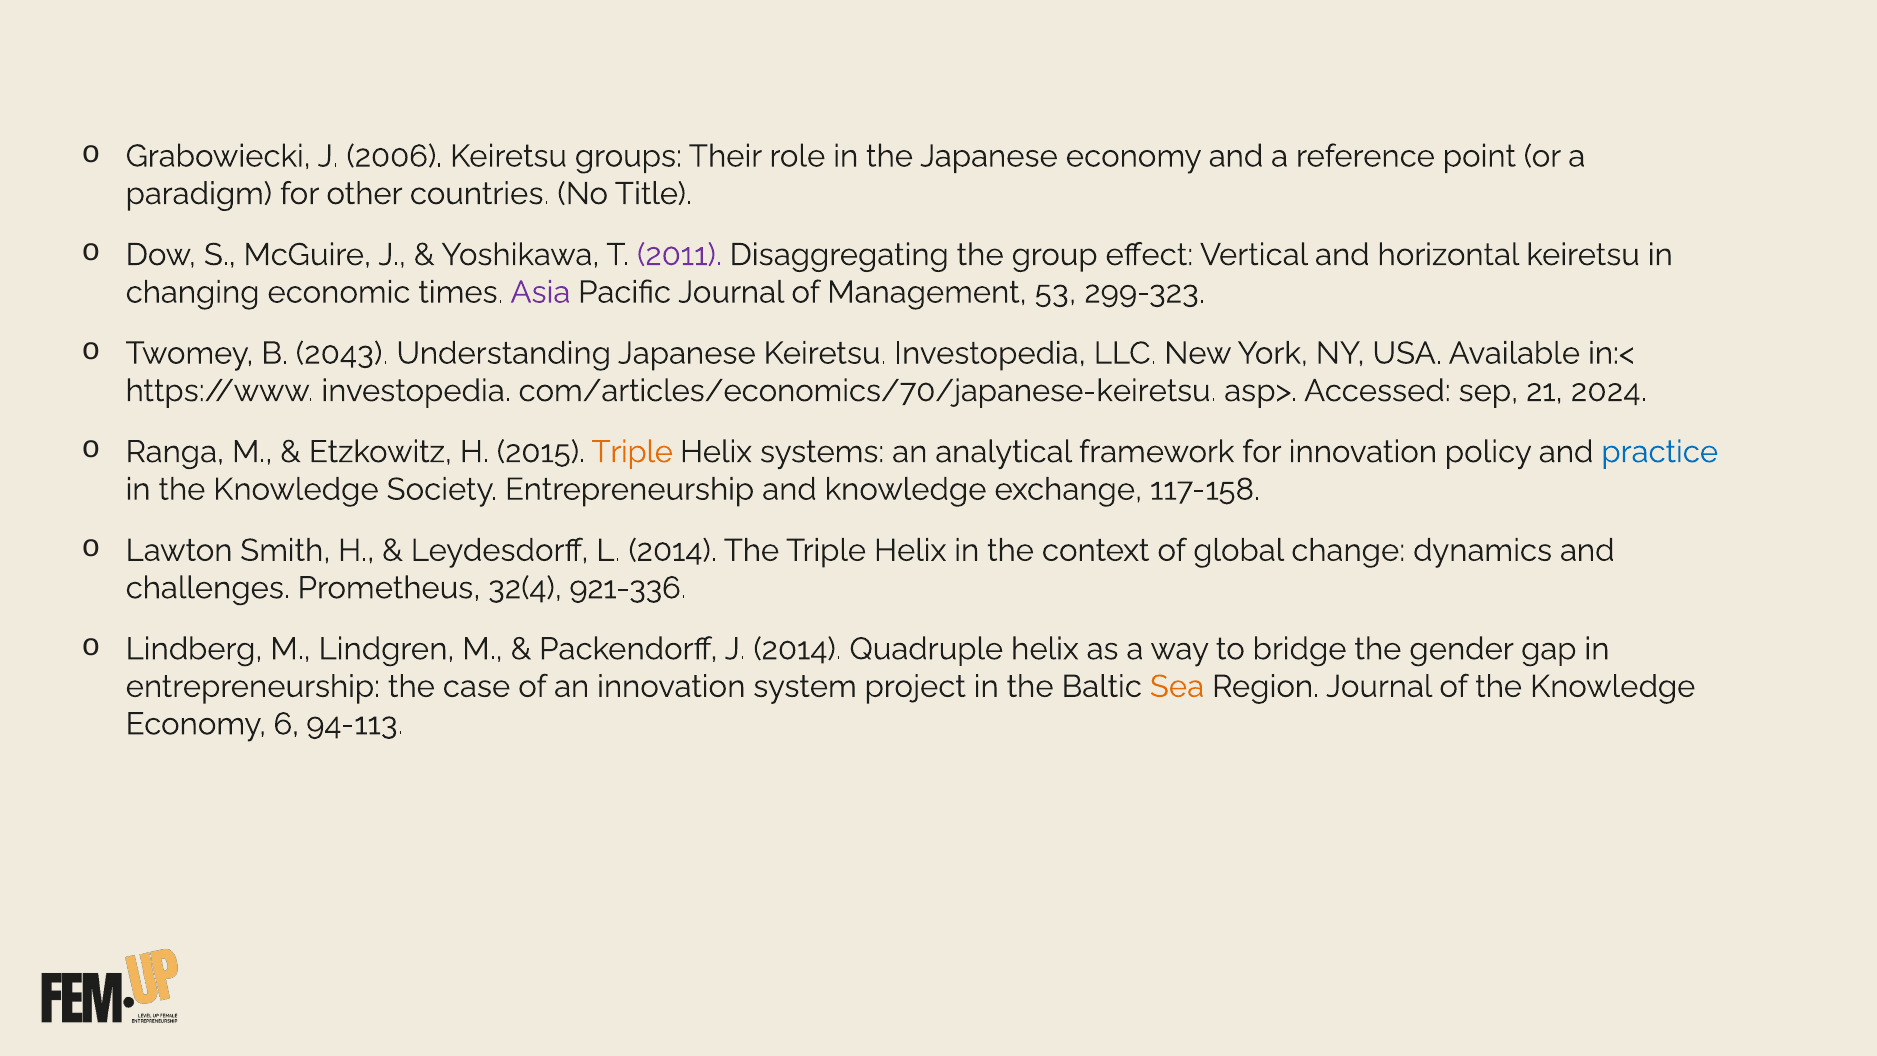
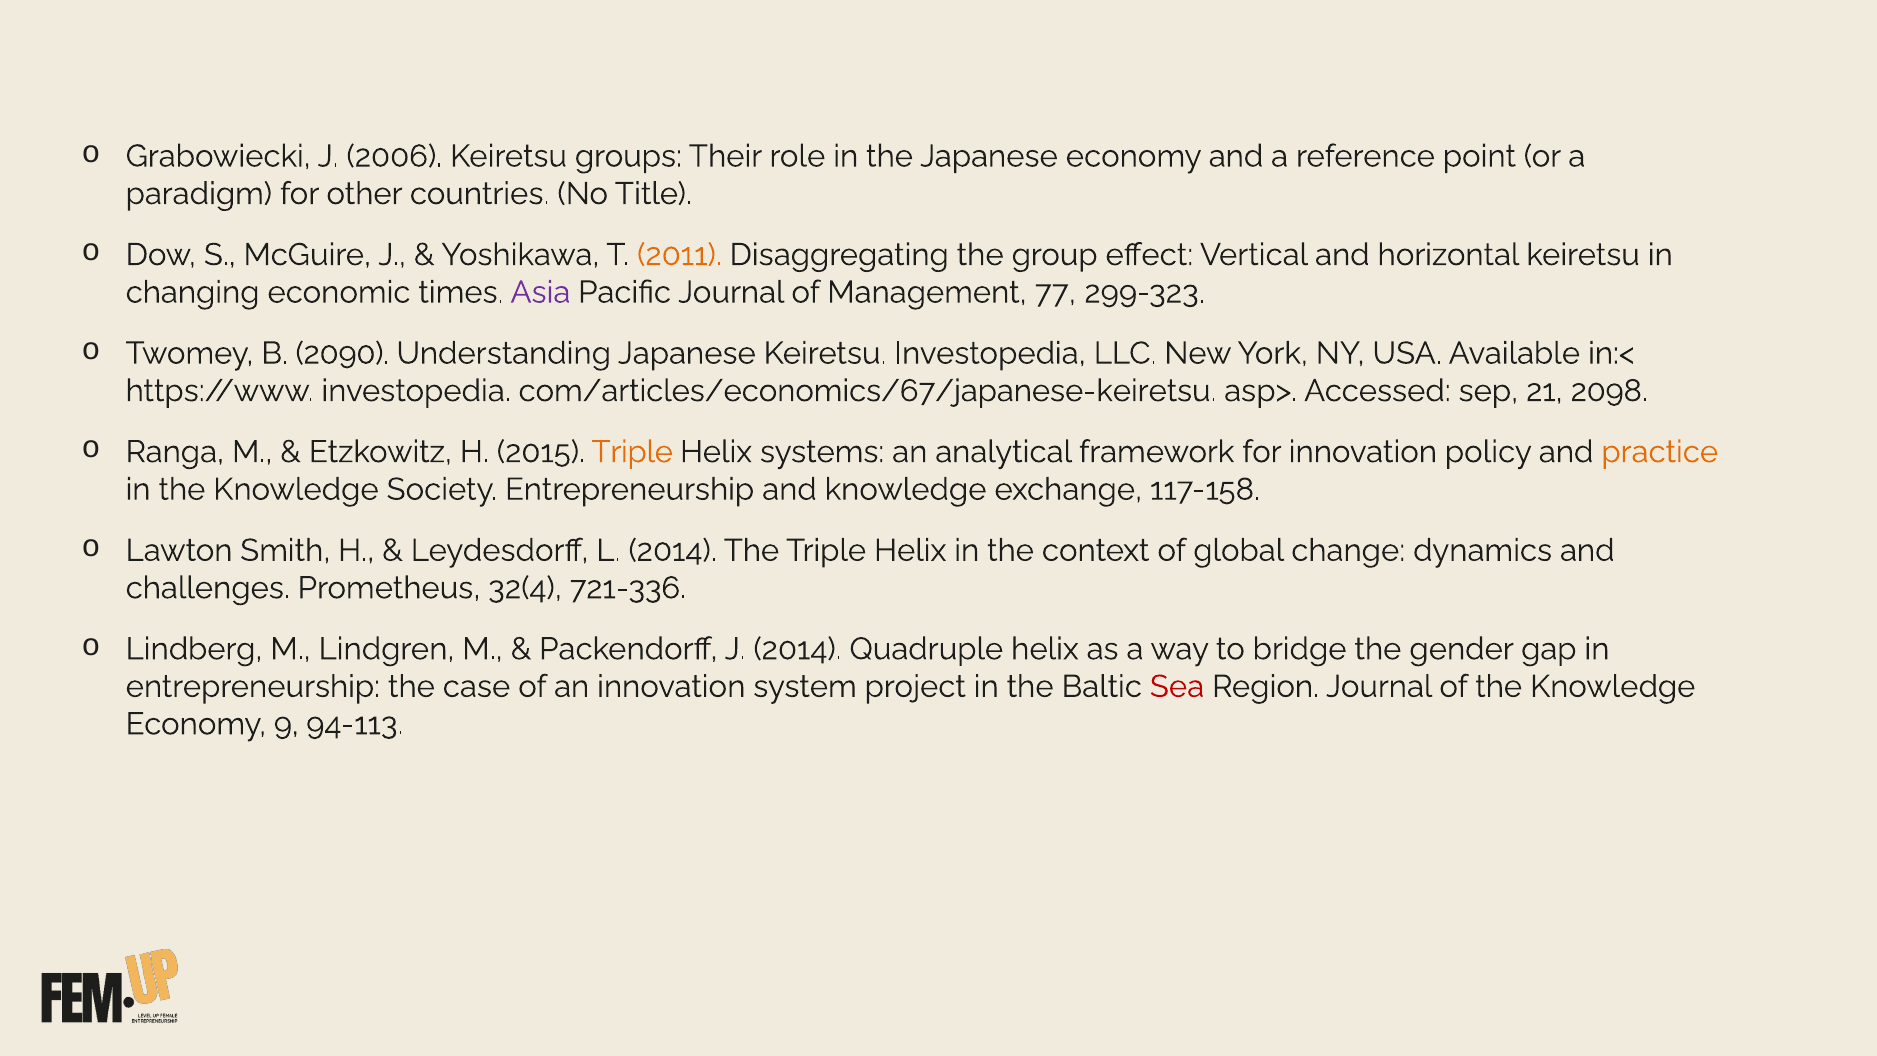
2011 colour: purple -> orange
53: 53 -> 77
2043: 2043 -> 2090
com/articles/economics/70/japanese-keiretsu: com/articles/economics/70/japanese-keiretsu -> com/articles/economics/67/japanese-keiretsu
2024: 2024 -> 2098
practice colour: blue -> orange
921-336: 921-336 -> 721-336
Sea colour: orange -> red
6: 6 -> 9
